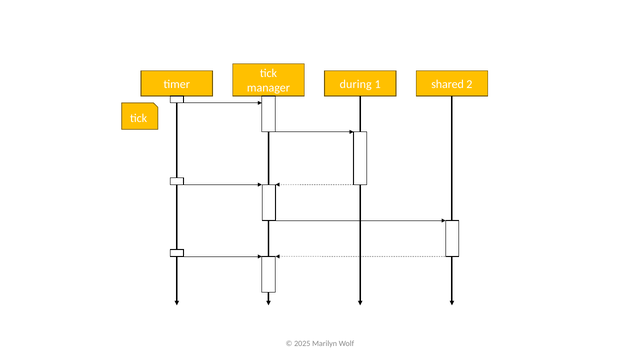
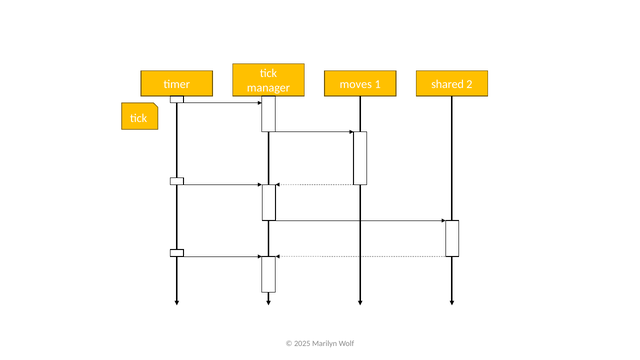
during: during -> moves
